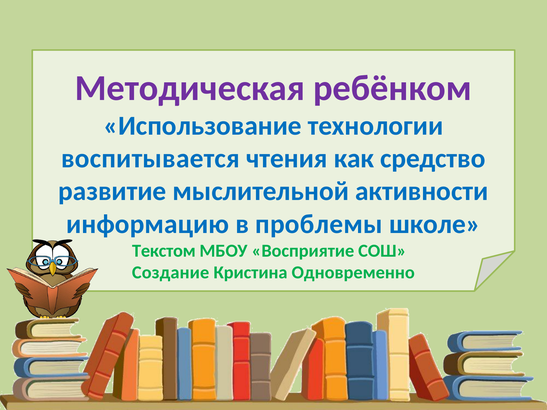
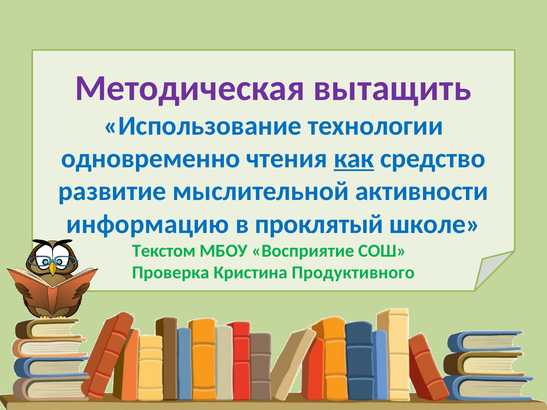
ребёнком: ребёнком -> вытащить
воспитывается: воспитывается -> одновременно
как underline: none -> present
проблемы: проблемы -> проклятый
Создание: Создание -> Проверка
Одновременно: Одновременно -> Продуктивного
